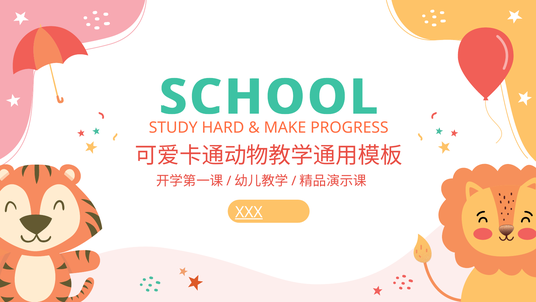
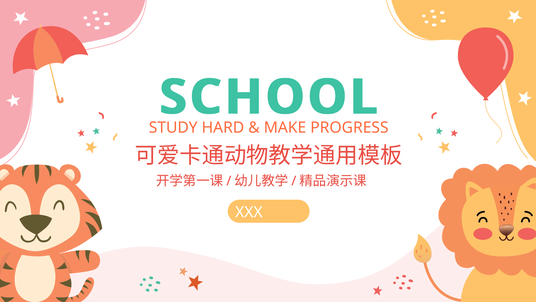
XXX underline: present -> none
